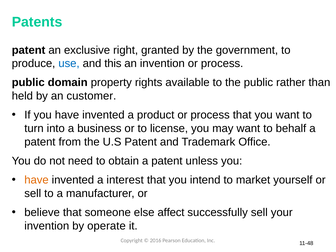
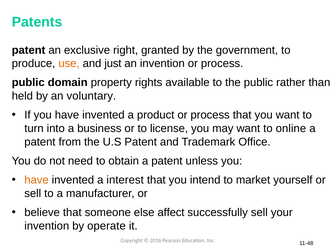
use colour: blue -> orange
this: this -> just
customer: customer -> voluntary
behalf: behalf -> online
